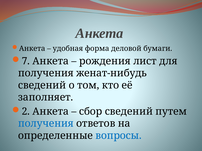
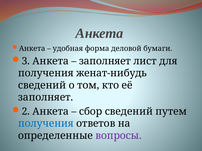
7: 7 -> 3
рождения at (105, 61): рождения -> заполняет
вопросы colour: blue -> purple
